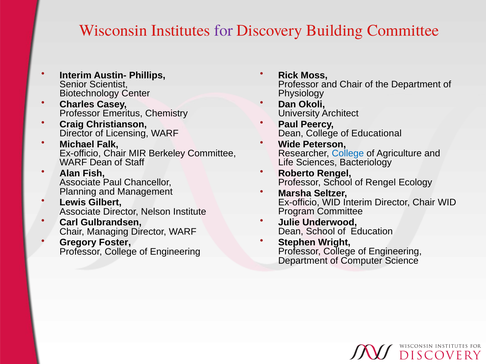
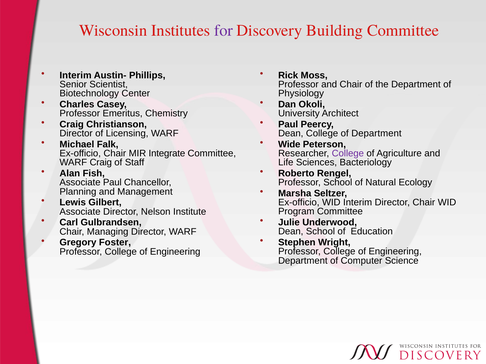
of Educational: Educational -> Department
Berkeley: Berkeley -> Integrate
College at (348, 154) colour: blue -> purple
WARF Dean: Dean -> Craig
of Rengel: Rengel -> Natural
